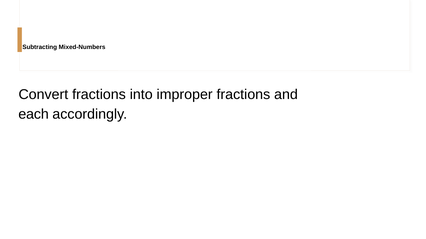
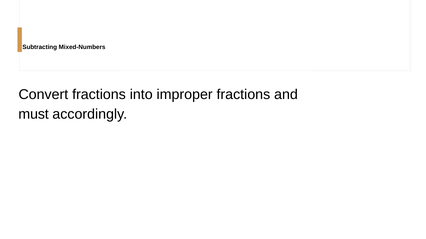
each: each -> must
